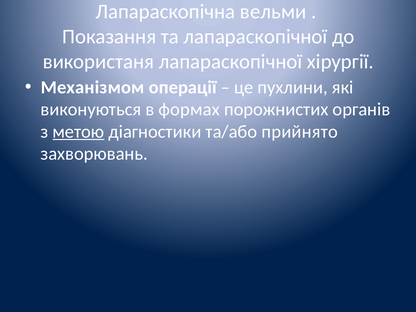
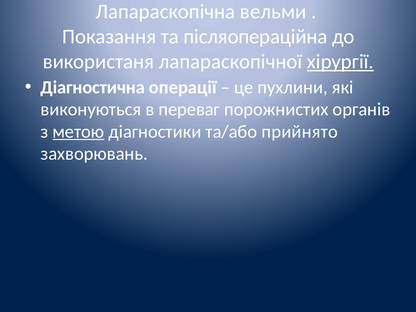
та лапараскопічної: лапараскопічної -> післяопераційна
хірургії underline: none -> present
Механізмом: Механізмом -> Діагностична
формах: формах -> переваг
